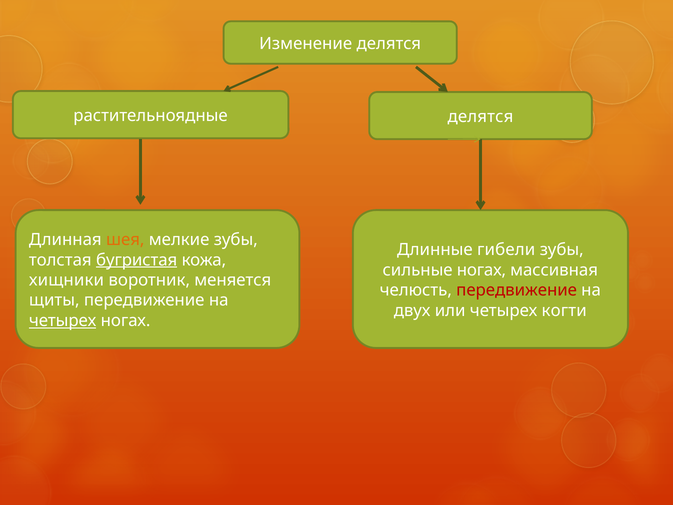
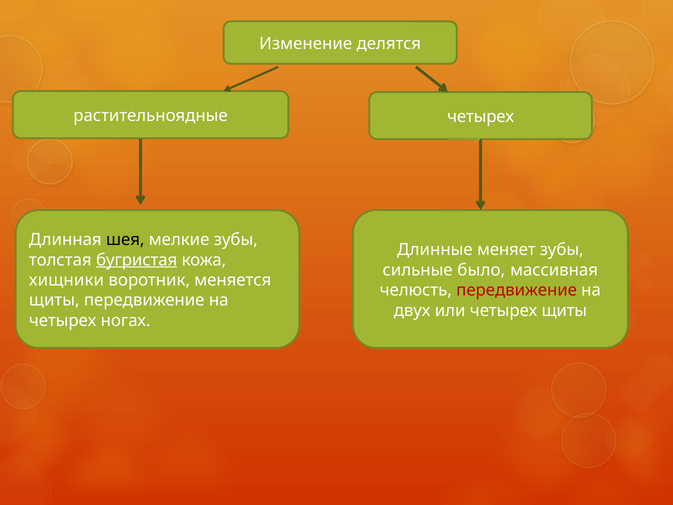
растительноядные делятся: делятся -> четырех
шея colour: orange -> black
гибели: гибели -> меняет
сильные ногах: ногах -> было
четырех когти: когти -> щиты
четырех at (63, 320) underline: present -> none
